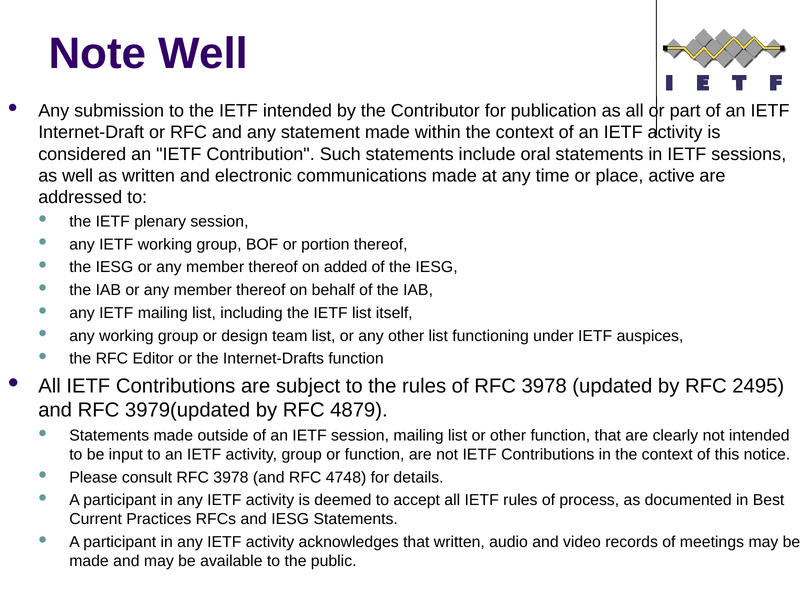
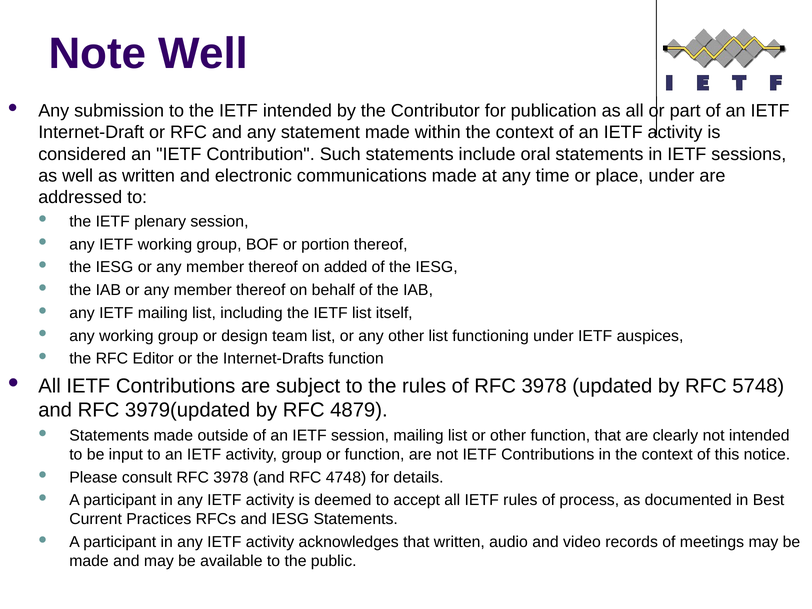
place active: active -> under
2495: 2495 -> 5748
